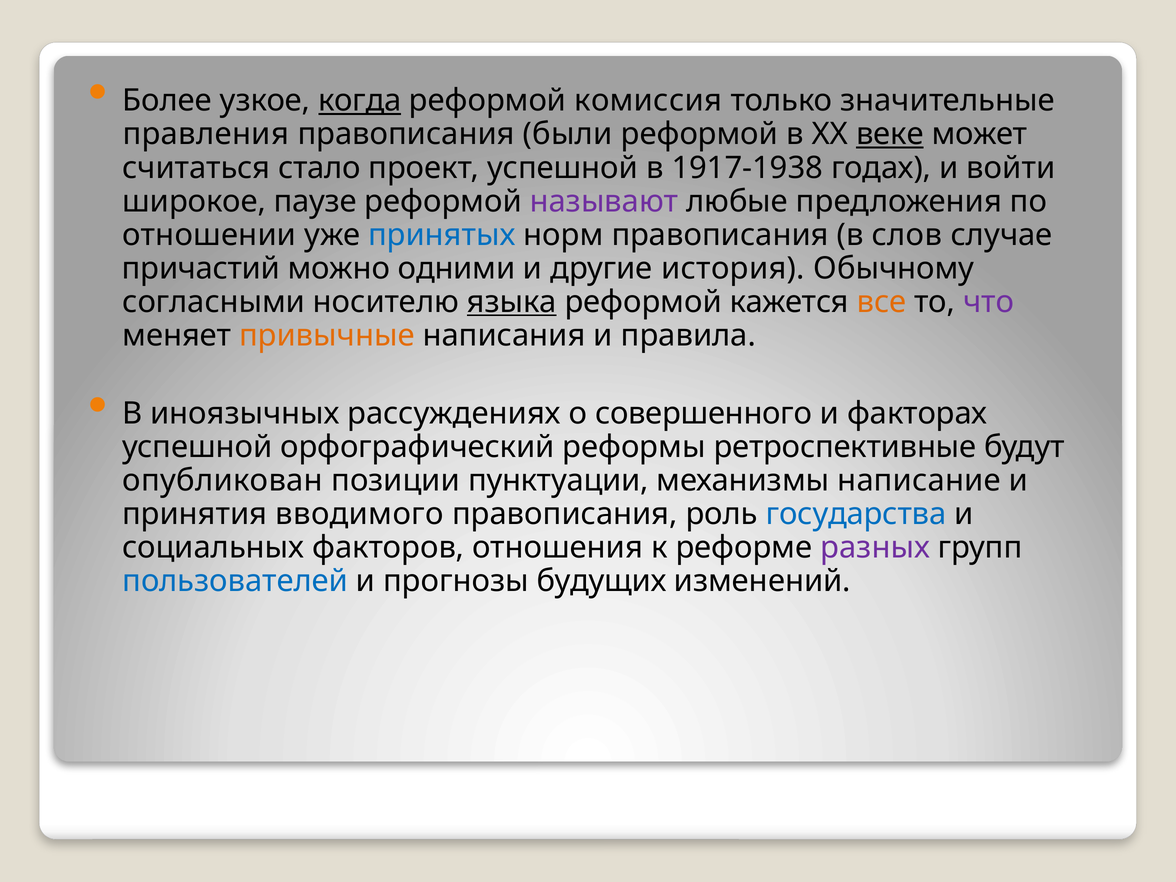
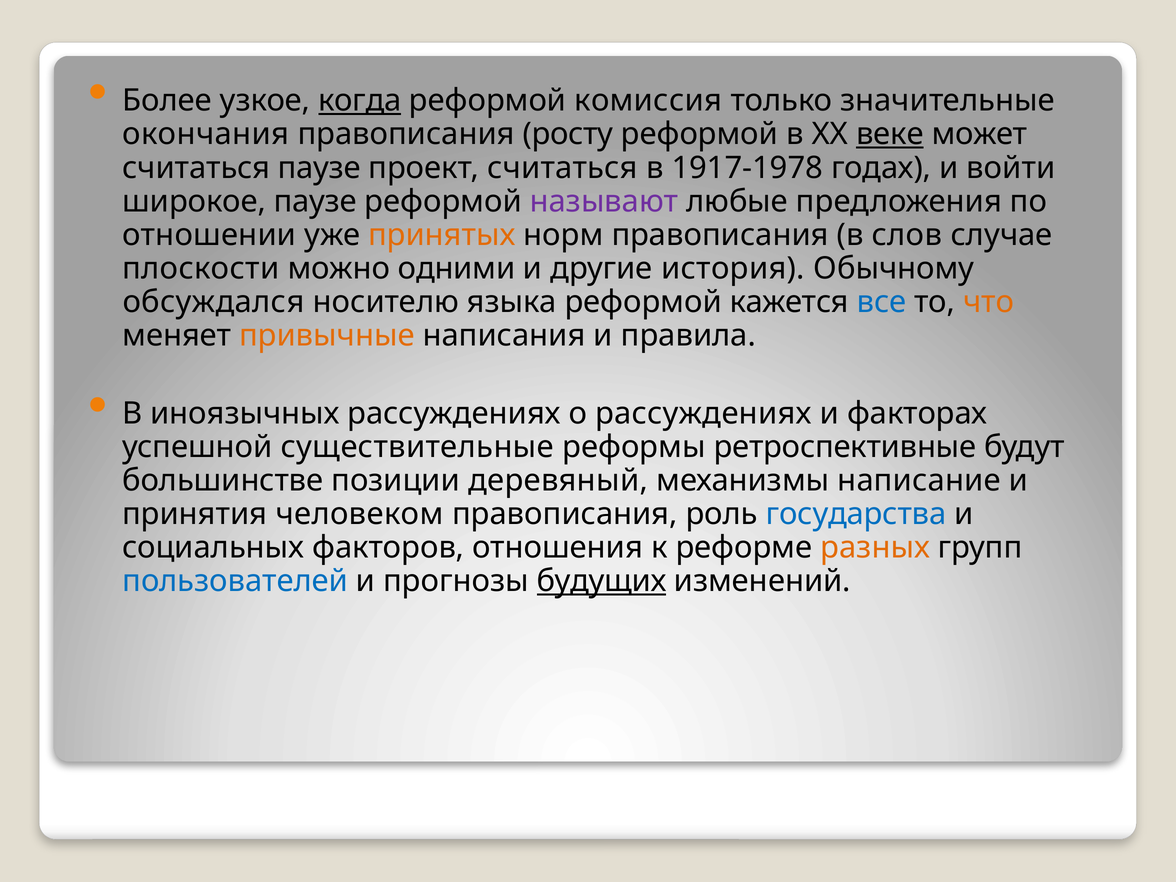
правления: правления -> окончания
были: были -> росту
считаться стало: стало -> паузе
проект успешной: успешной -> считаться
1917-1938: 1917-1938 -> 1917-1978
принятых colour: blue -> orange
причастий: причастий -> плоскости
согласными: согласными -> обсуждался
языка underline: present -> none
все colour: orange -> blue
что colour: purple -> orange
о совершенного: совершенного -> рассуждениях
орфографический: орфографический -> существительные
опубликован: опубликован -> большинстве
пунктуации: пунктуации -> деревяный
вводимого: вводимого -> человеком
разных colour: purple -> orange
будущих underline: none -> present
